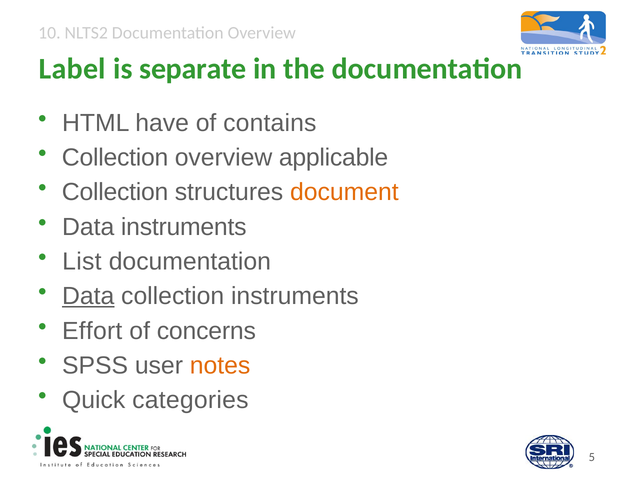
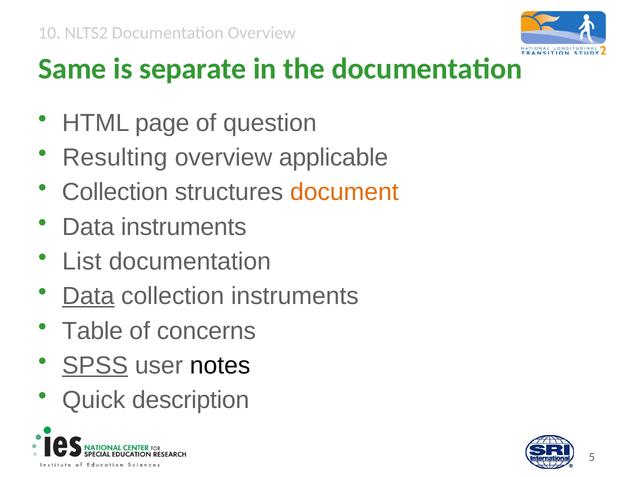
Label: Label -> Same
have: have -> page
contains: contains -> question
Collection at (115, 158): Collection -> Resulting
Effort: Effort -> Table
SPSS underline: none -> present
notes colour: orange -> black
categories: categories -> description
